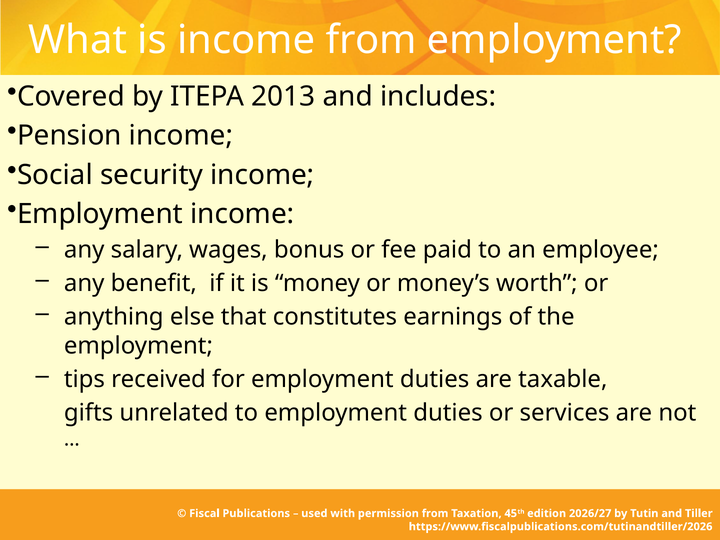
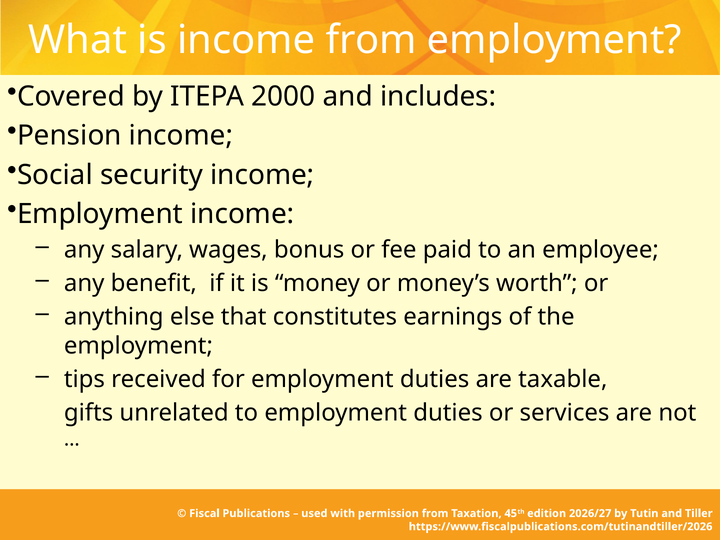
2013: 2013 -> 2000
